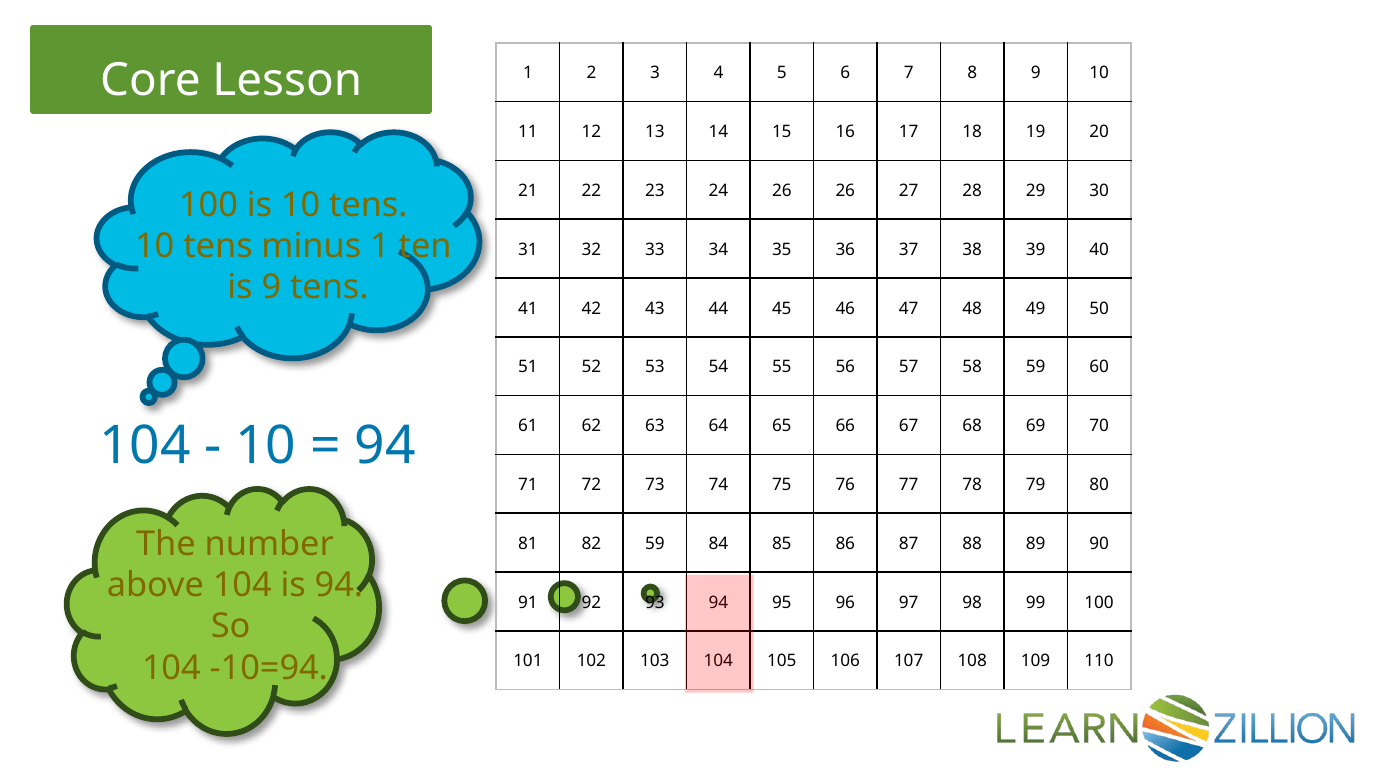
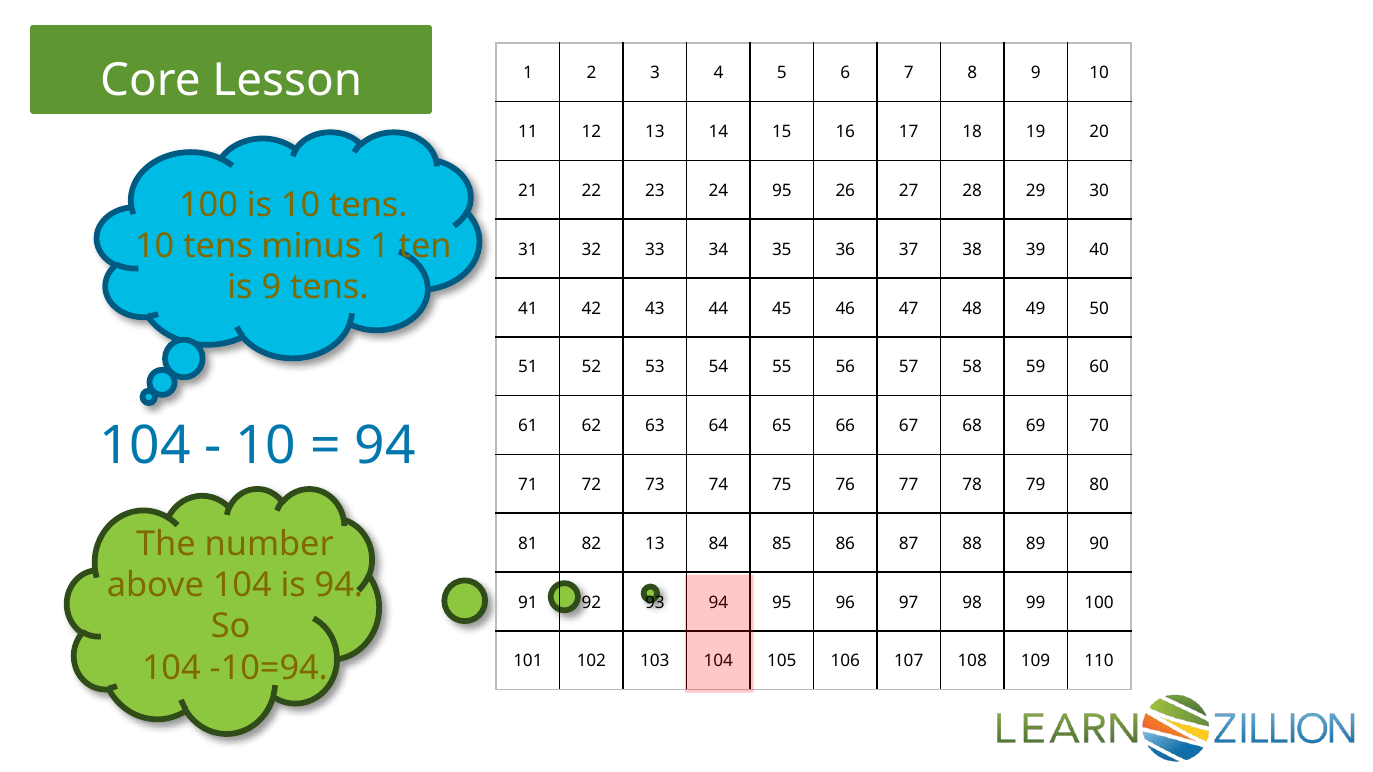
24 26: 26 -> 95
82 59: 59 -> 13
